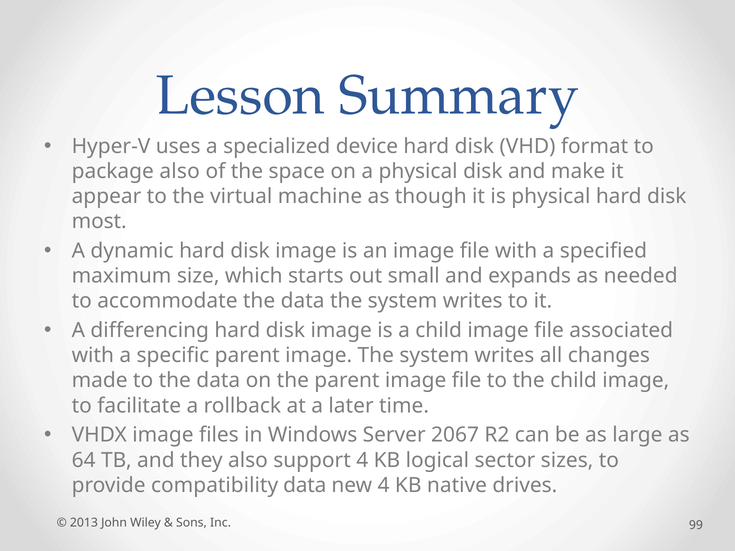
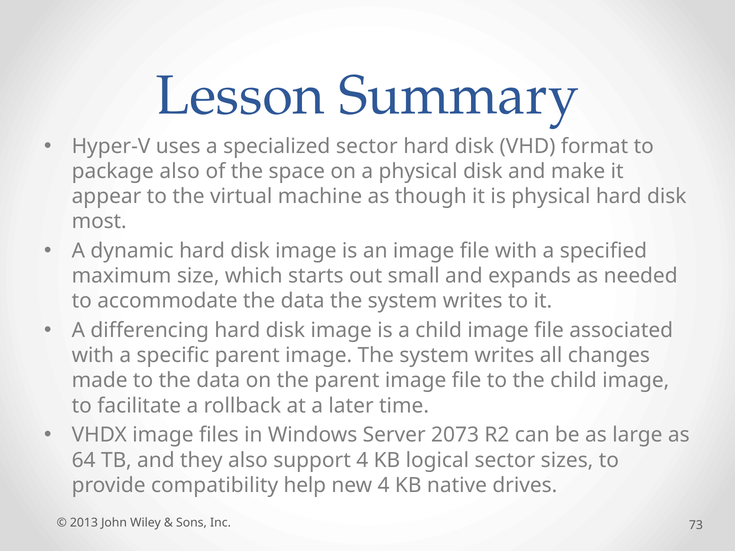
specialized device: device -> sector
2067: 2067 -> 2073
compatibility data: data -> help
99: 99 -> 73
